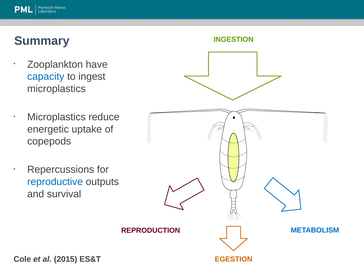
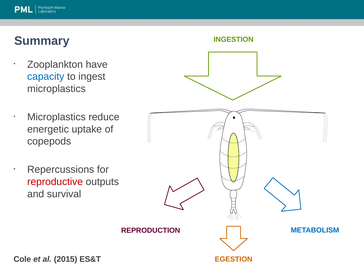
reproductive colour: blue -> red
